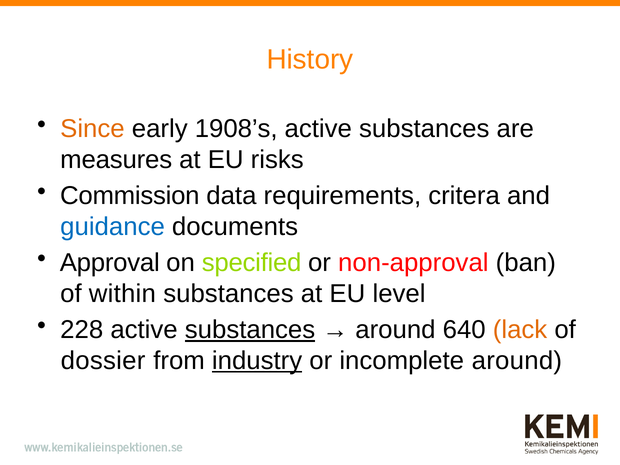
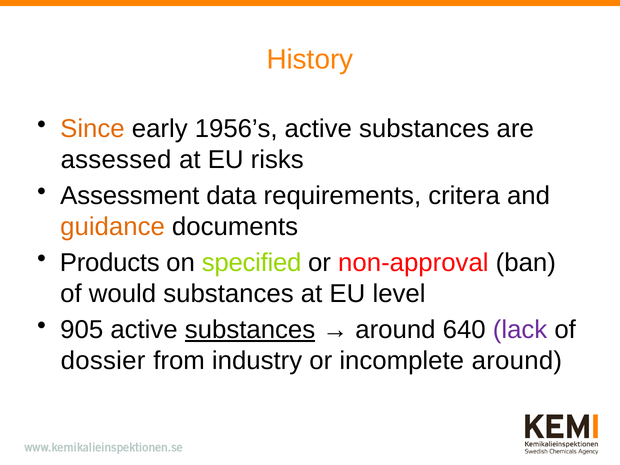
1908’s: 1908’s -> 1956’s
measures: measures -> assessed
Commission: Commission -> Assessment
guidance colour: blue -> orange
Approval: Approval -> Products
within: within -> would
228: 228 -> 905
lack colour: orange -> purple
industry underline: present -> none
